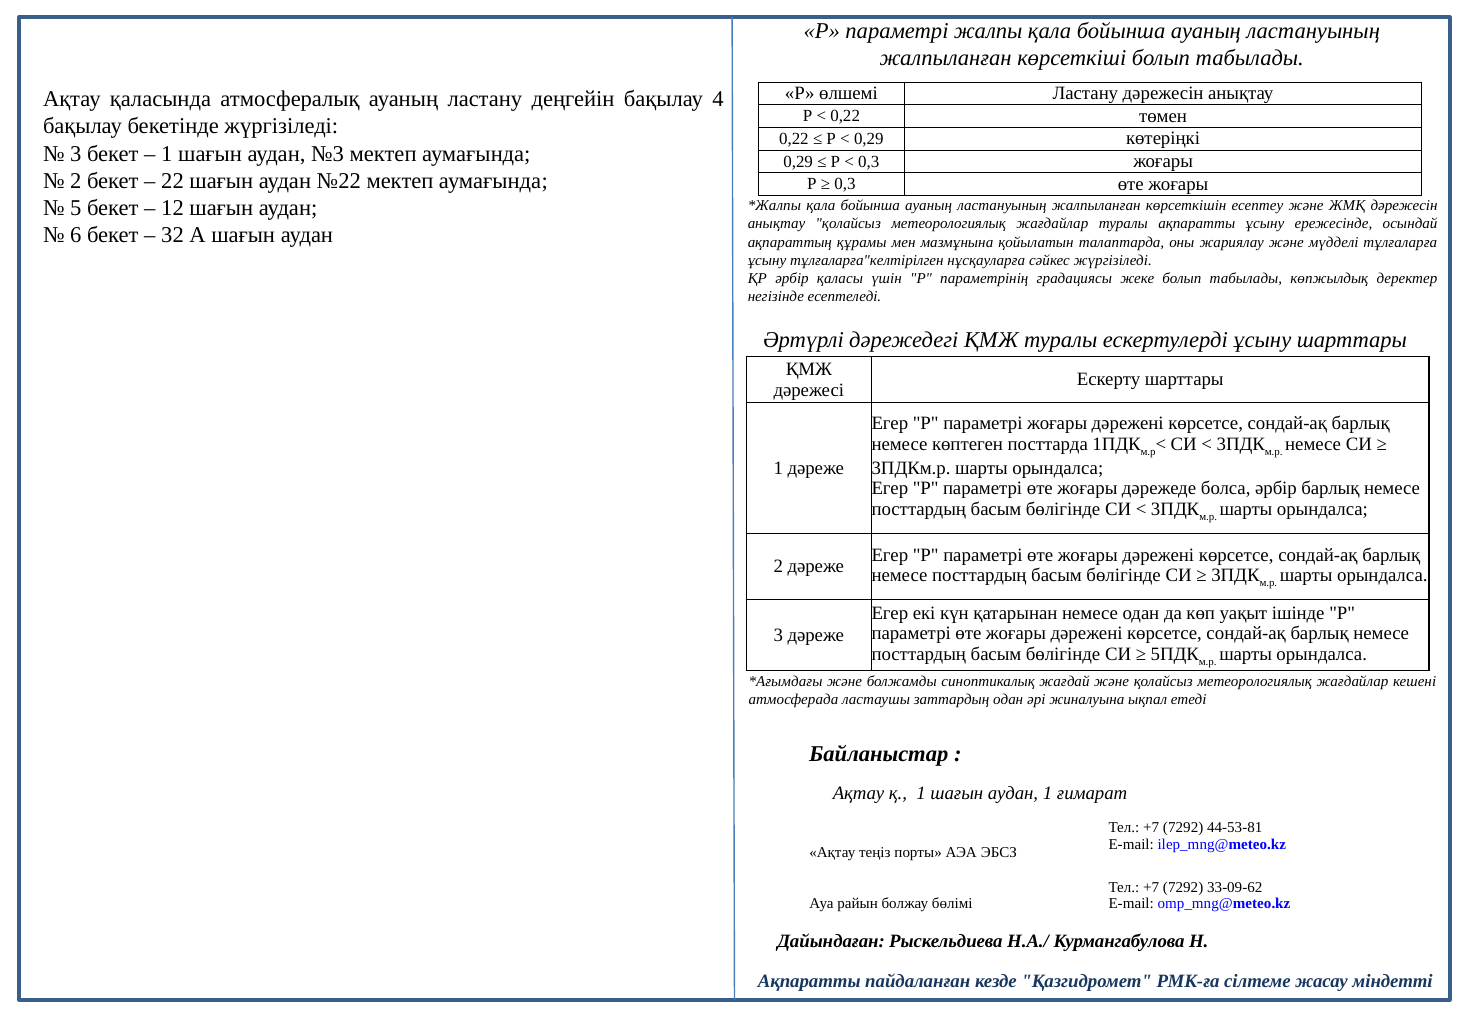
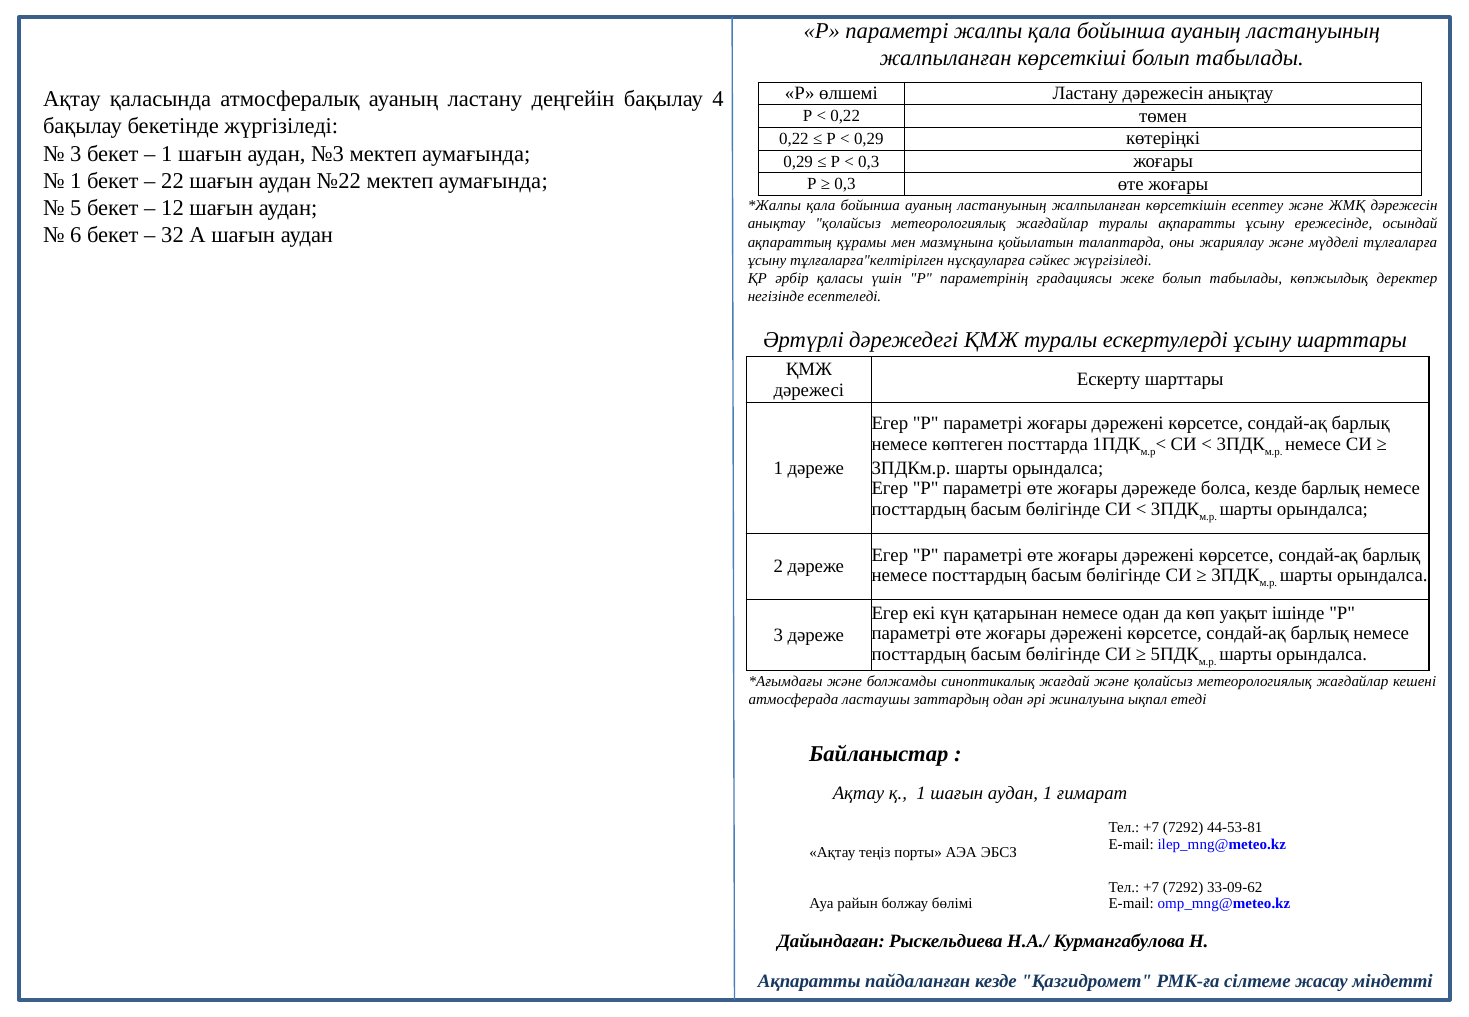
2 at (76, 181): 2 -> 1
болса әрбір: әрбір -> кезде
